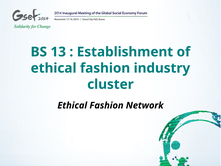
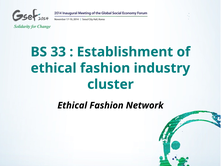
13: 13 -> 33
